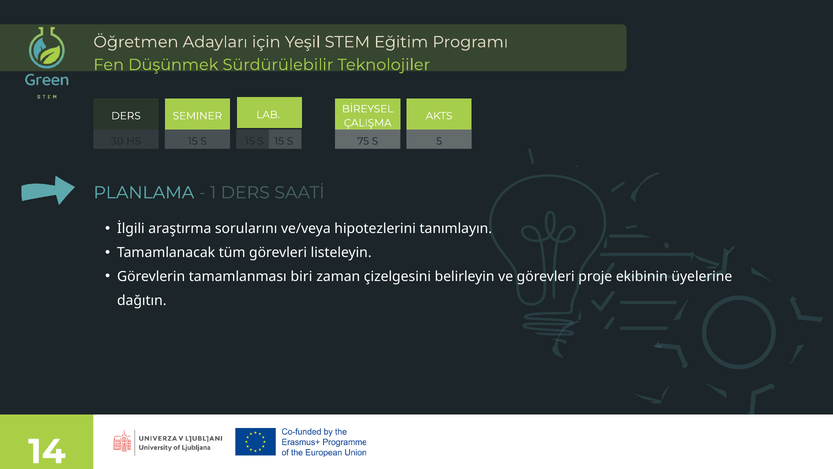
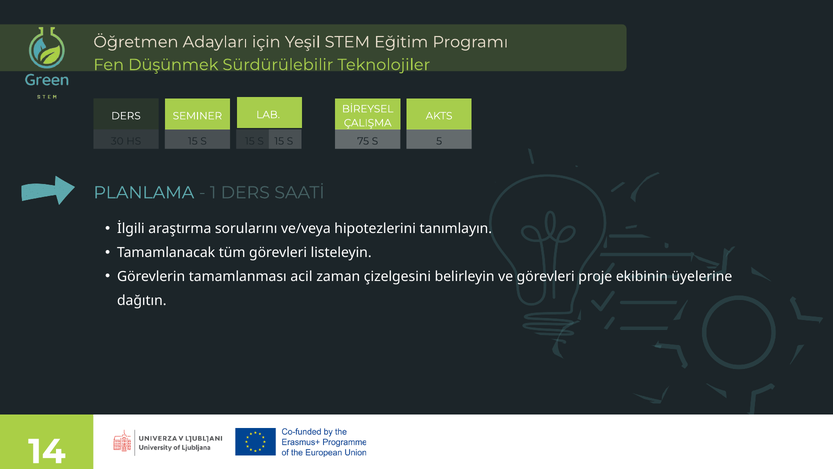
biri: biri -> acil
